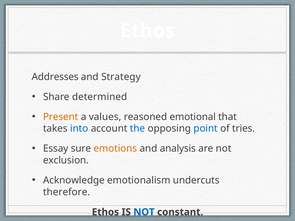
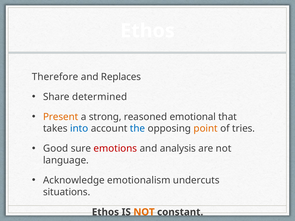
Addresses: Addresses -> Therefore
Strategy: Strategy -> Replaces
values: values -> strong
point colour: blue -> orange
Essay: Essay -> Good
emotions colour: orange -> red
exclusion: exclusion -> language
therefore: therefore -> situations
NOT at (144, 212) colour: blue -> orange
